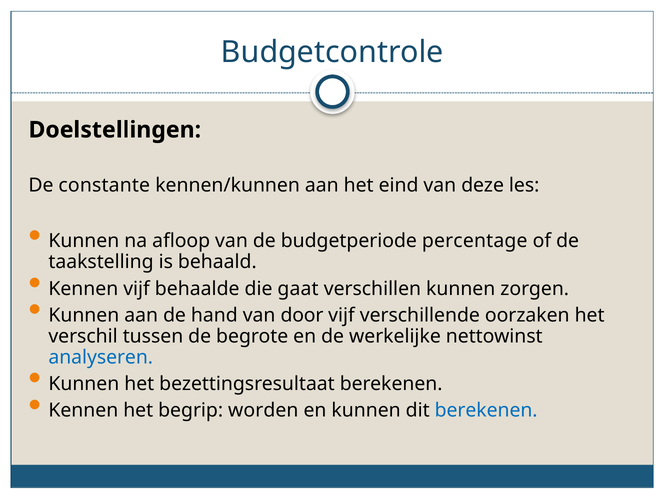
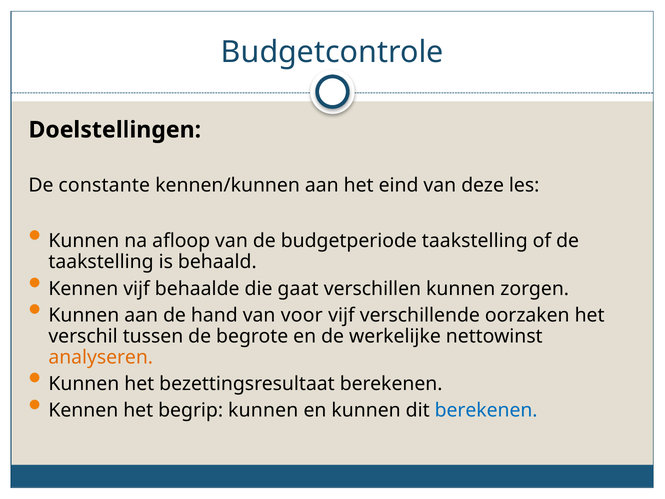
budgetperiode percentage: percentage -> taakstelling
door: door -> voor
analyseren colour: blue -> orange
begrip worden: worden -> kunnen
